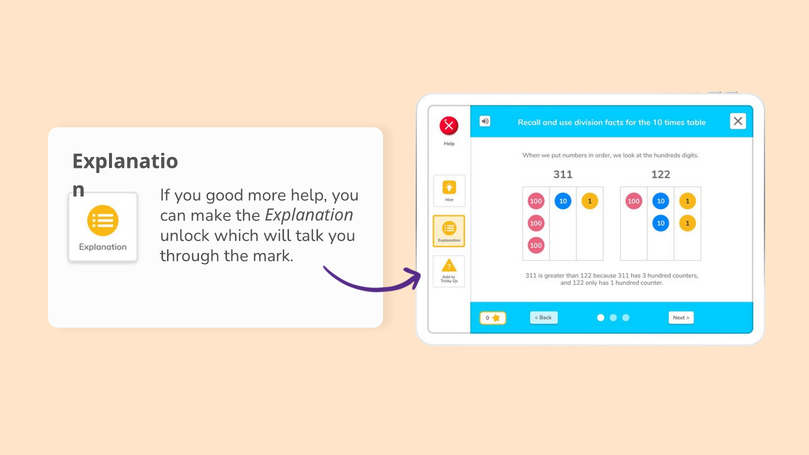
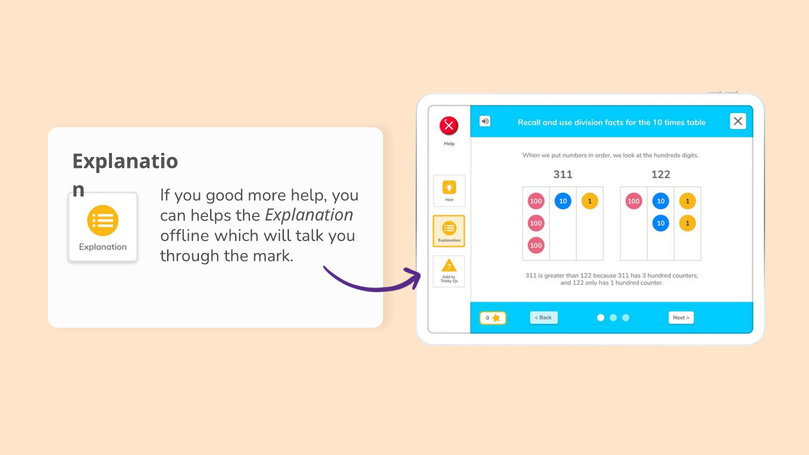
make: make -> helps
unlock: unlock -> offline
